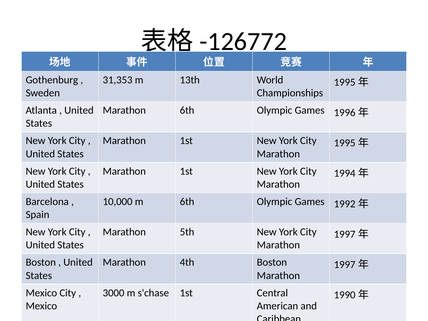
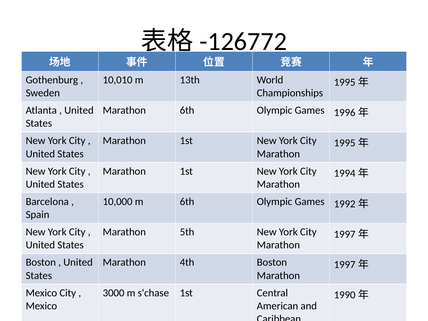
31,353: 31,353 -> 10,010
